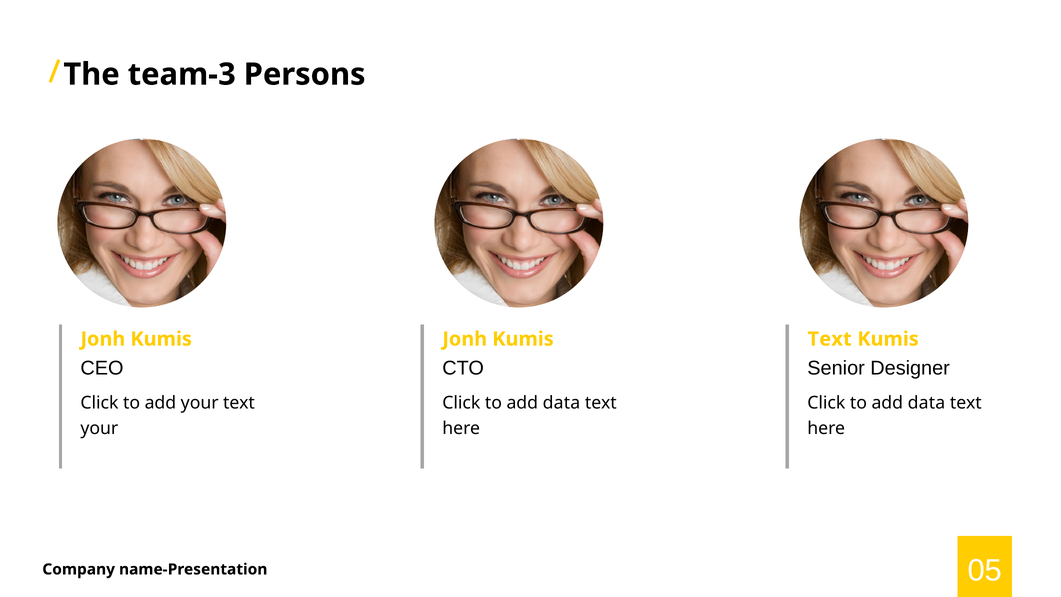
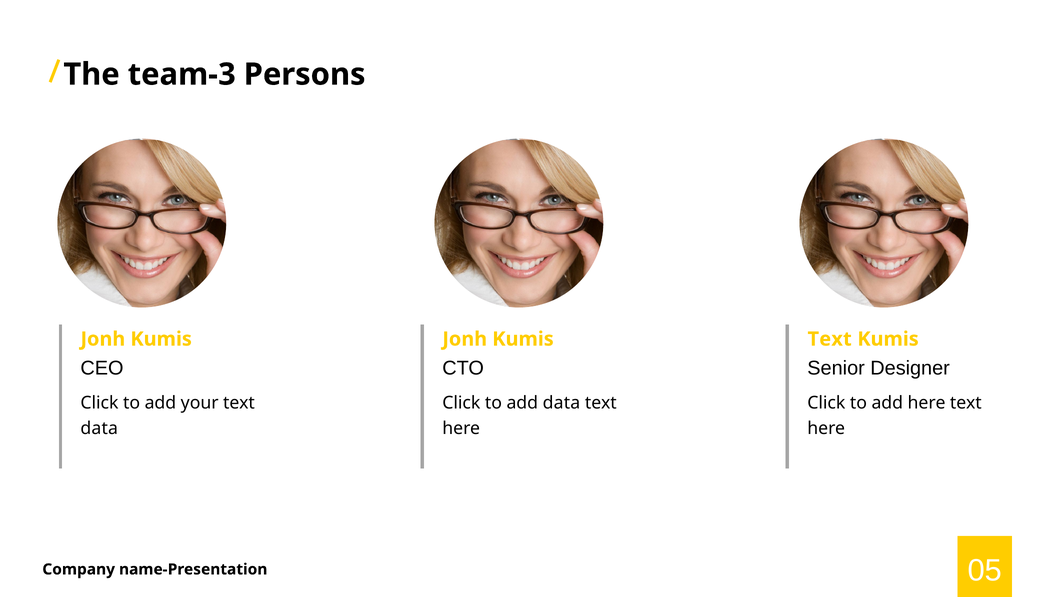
data at (926, 403): data -> here
your at (99, 428): your -> data
